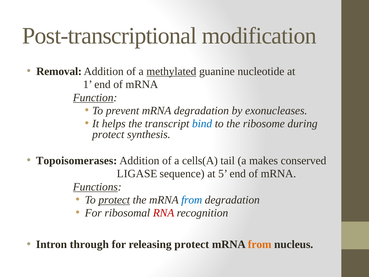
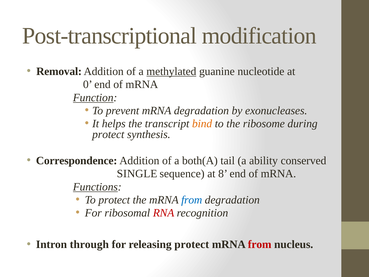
1: 1 -> 0
bind colour: blue -> orange
Topoisomerases: Topoisomerases -> Correspondence
cells(A: cells(A -> both(A
makes: makes -> ability
LIGASE: LIGASE -> SINGLE
5: 5 -> 8
protect at (114, 200) underline: present -> none
from at (260, 244) colour: orange -> red
